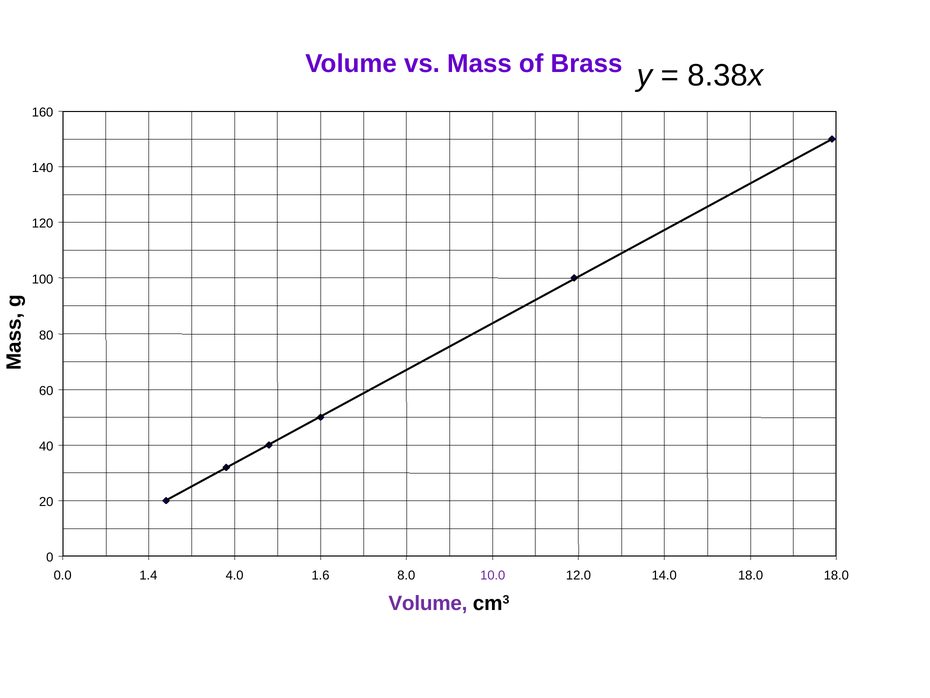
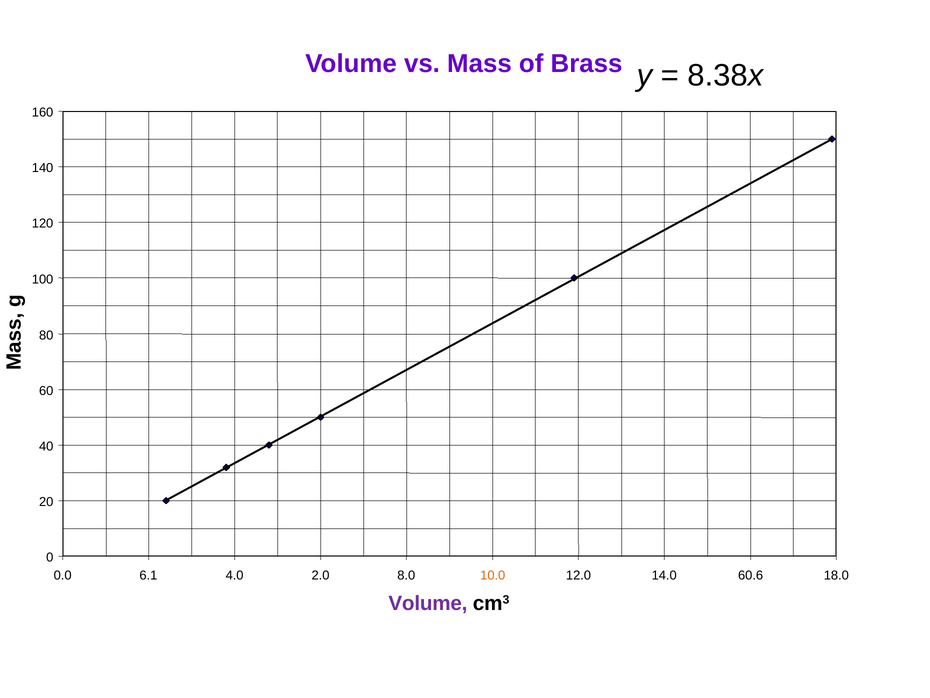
1.4: 1.4 -> 6.1
1.6: 1.6 -> 2.0
10.0 colour: purple -> orange
14.0 18.0: 18.0 -> 60.6
